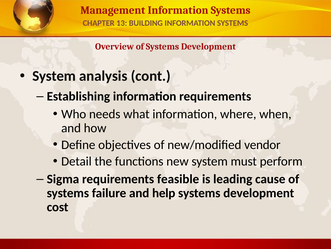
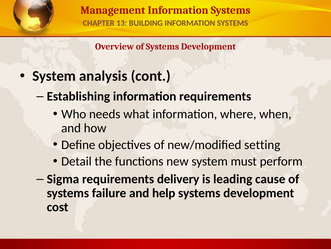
vendor: vendor -> setting
feasible: feasible -> delivery
